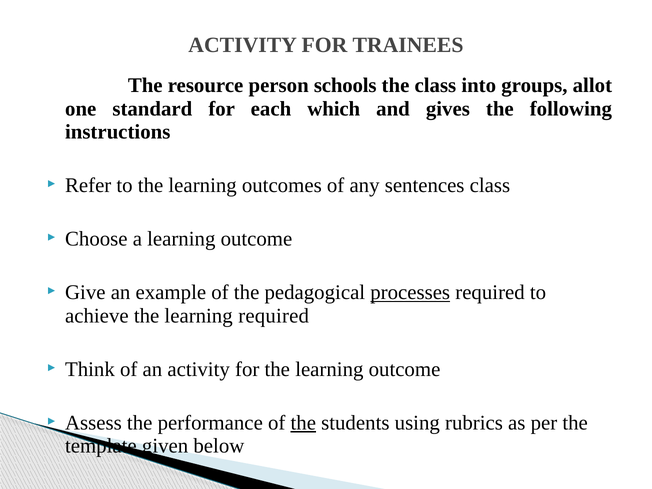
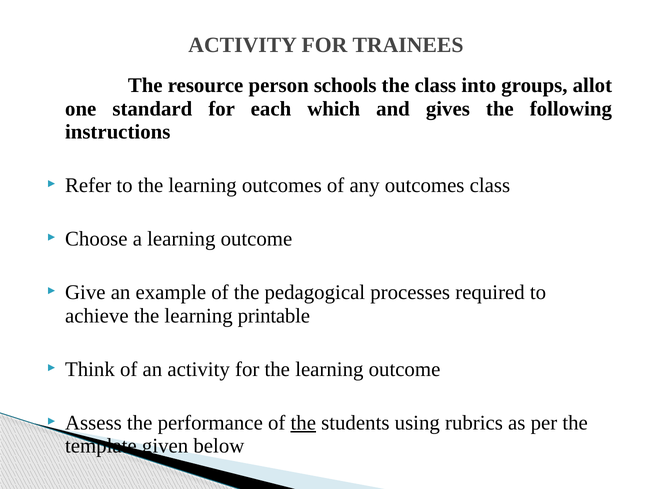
any sentences: sentences -> outcomes
processes underline: present -> none
learning required: required -> printable
